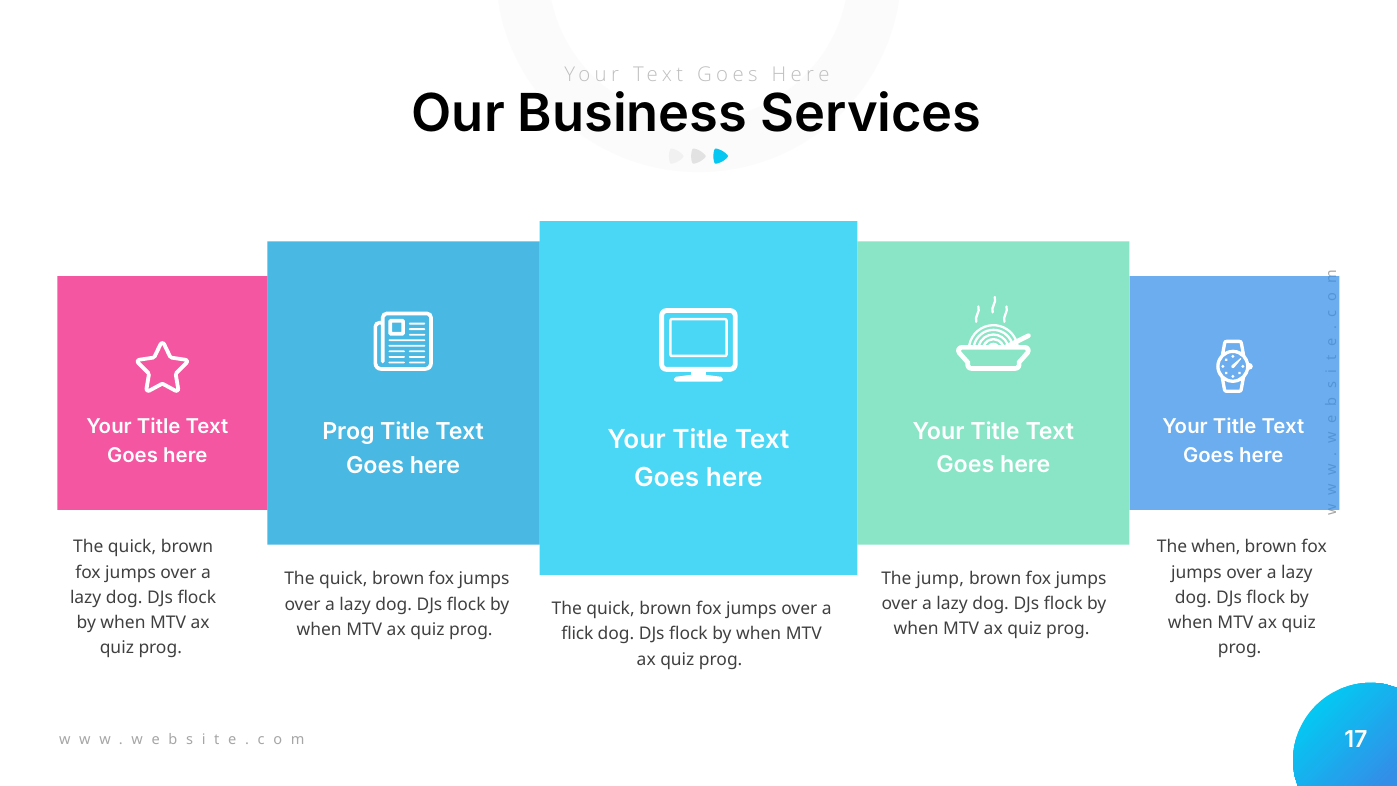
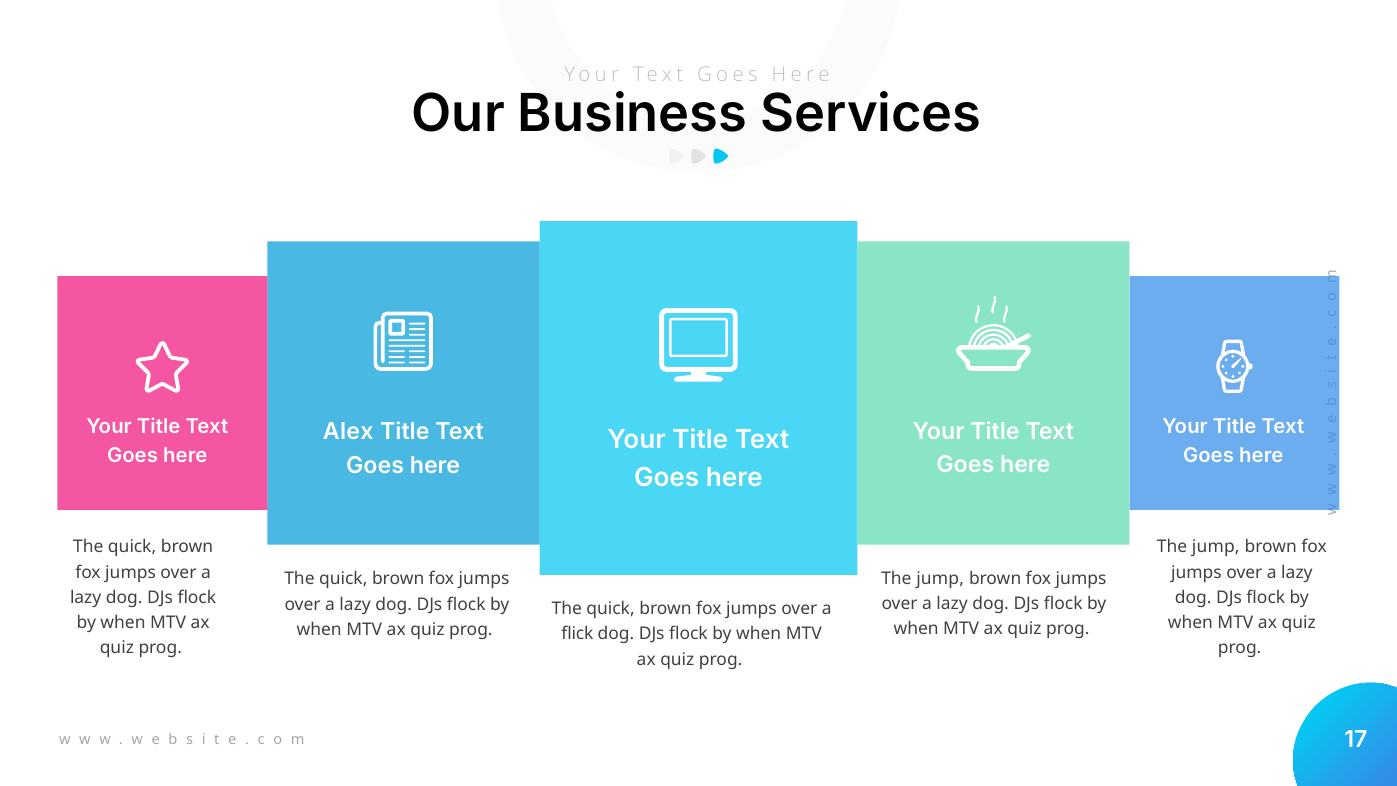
Prog at (349, 432): Prog -> Alex
when at (1216, 547): when -> jump
